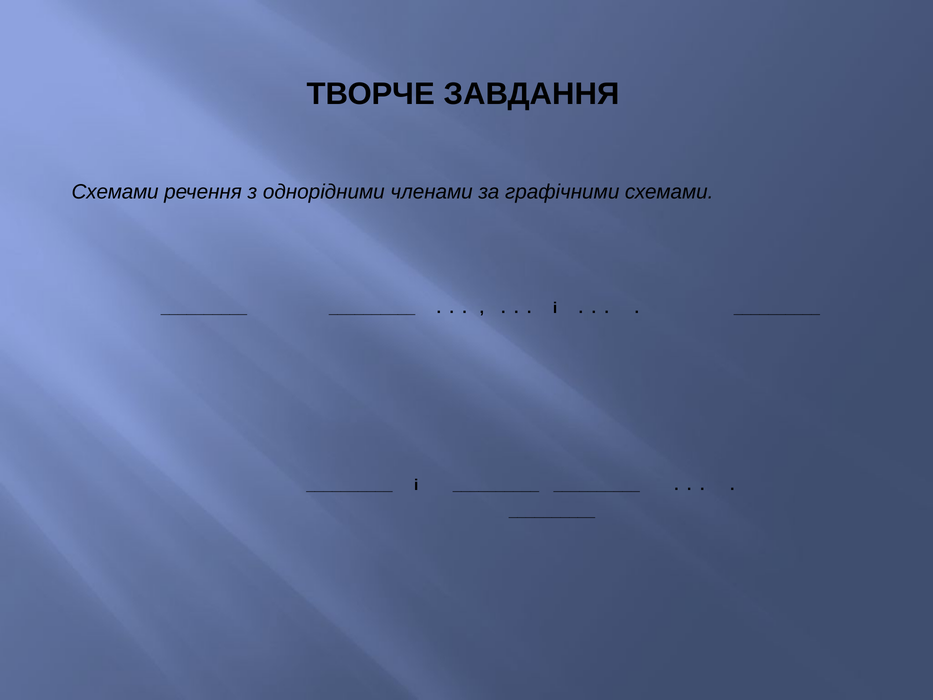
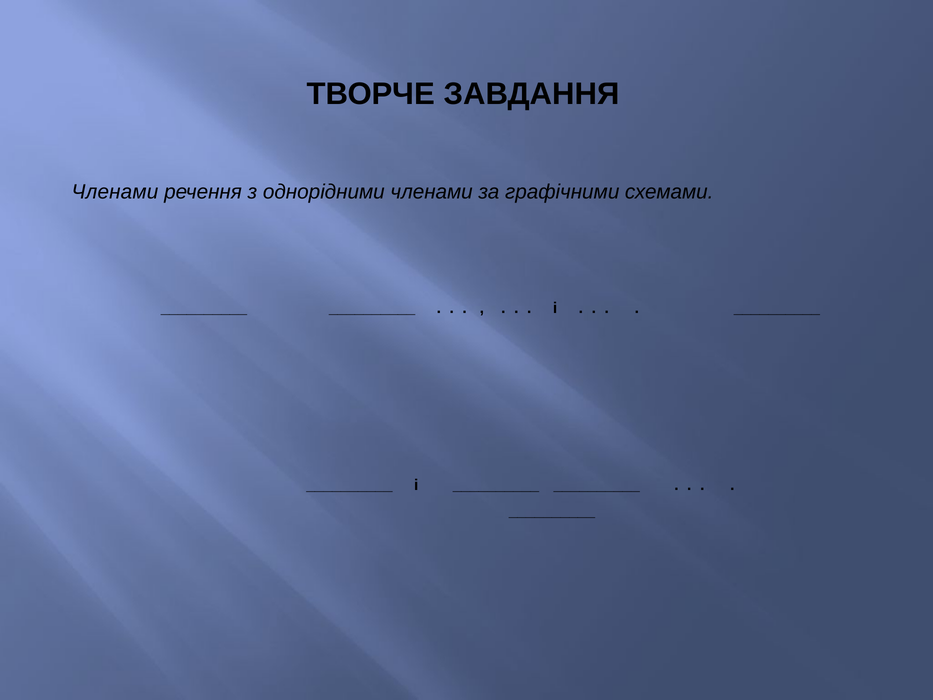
Схемами at (115, 192): Схемами -> Членами
